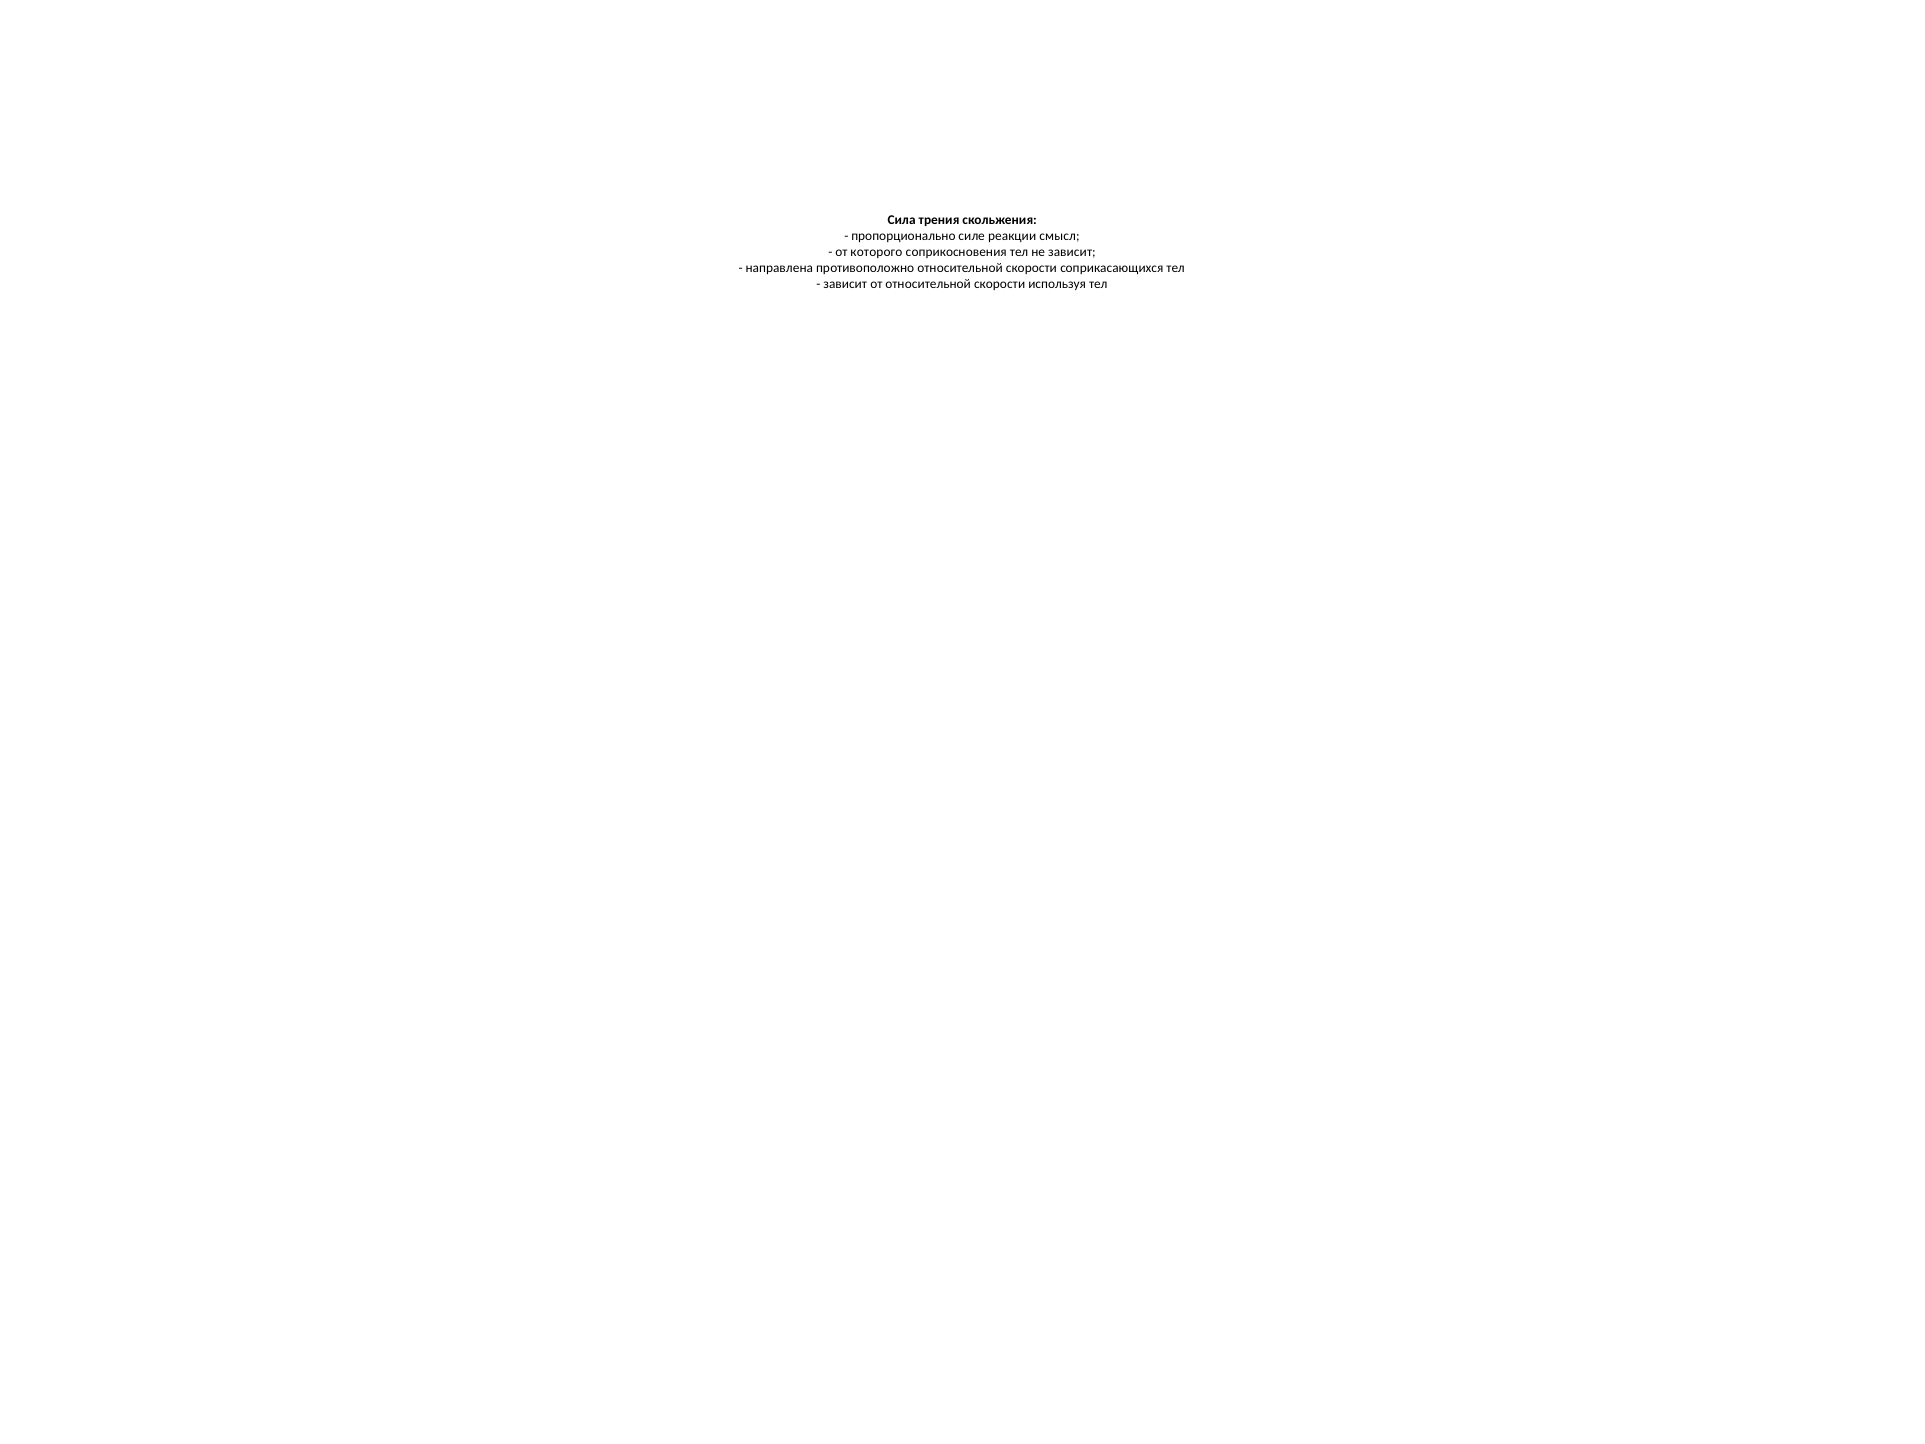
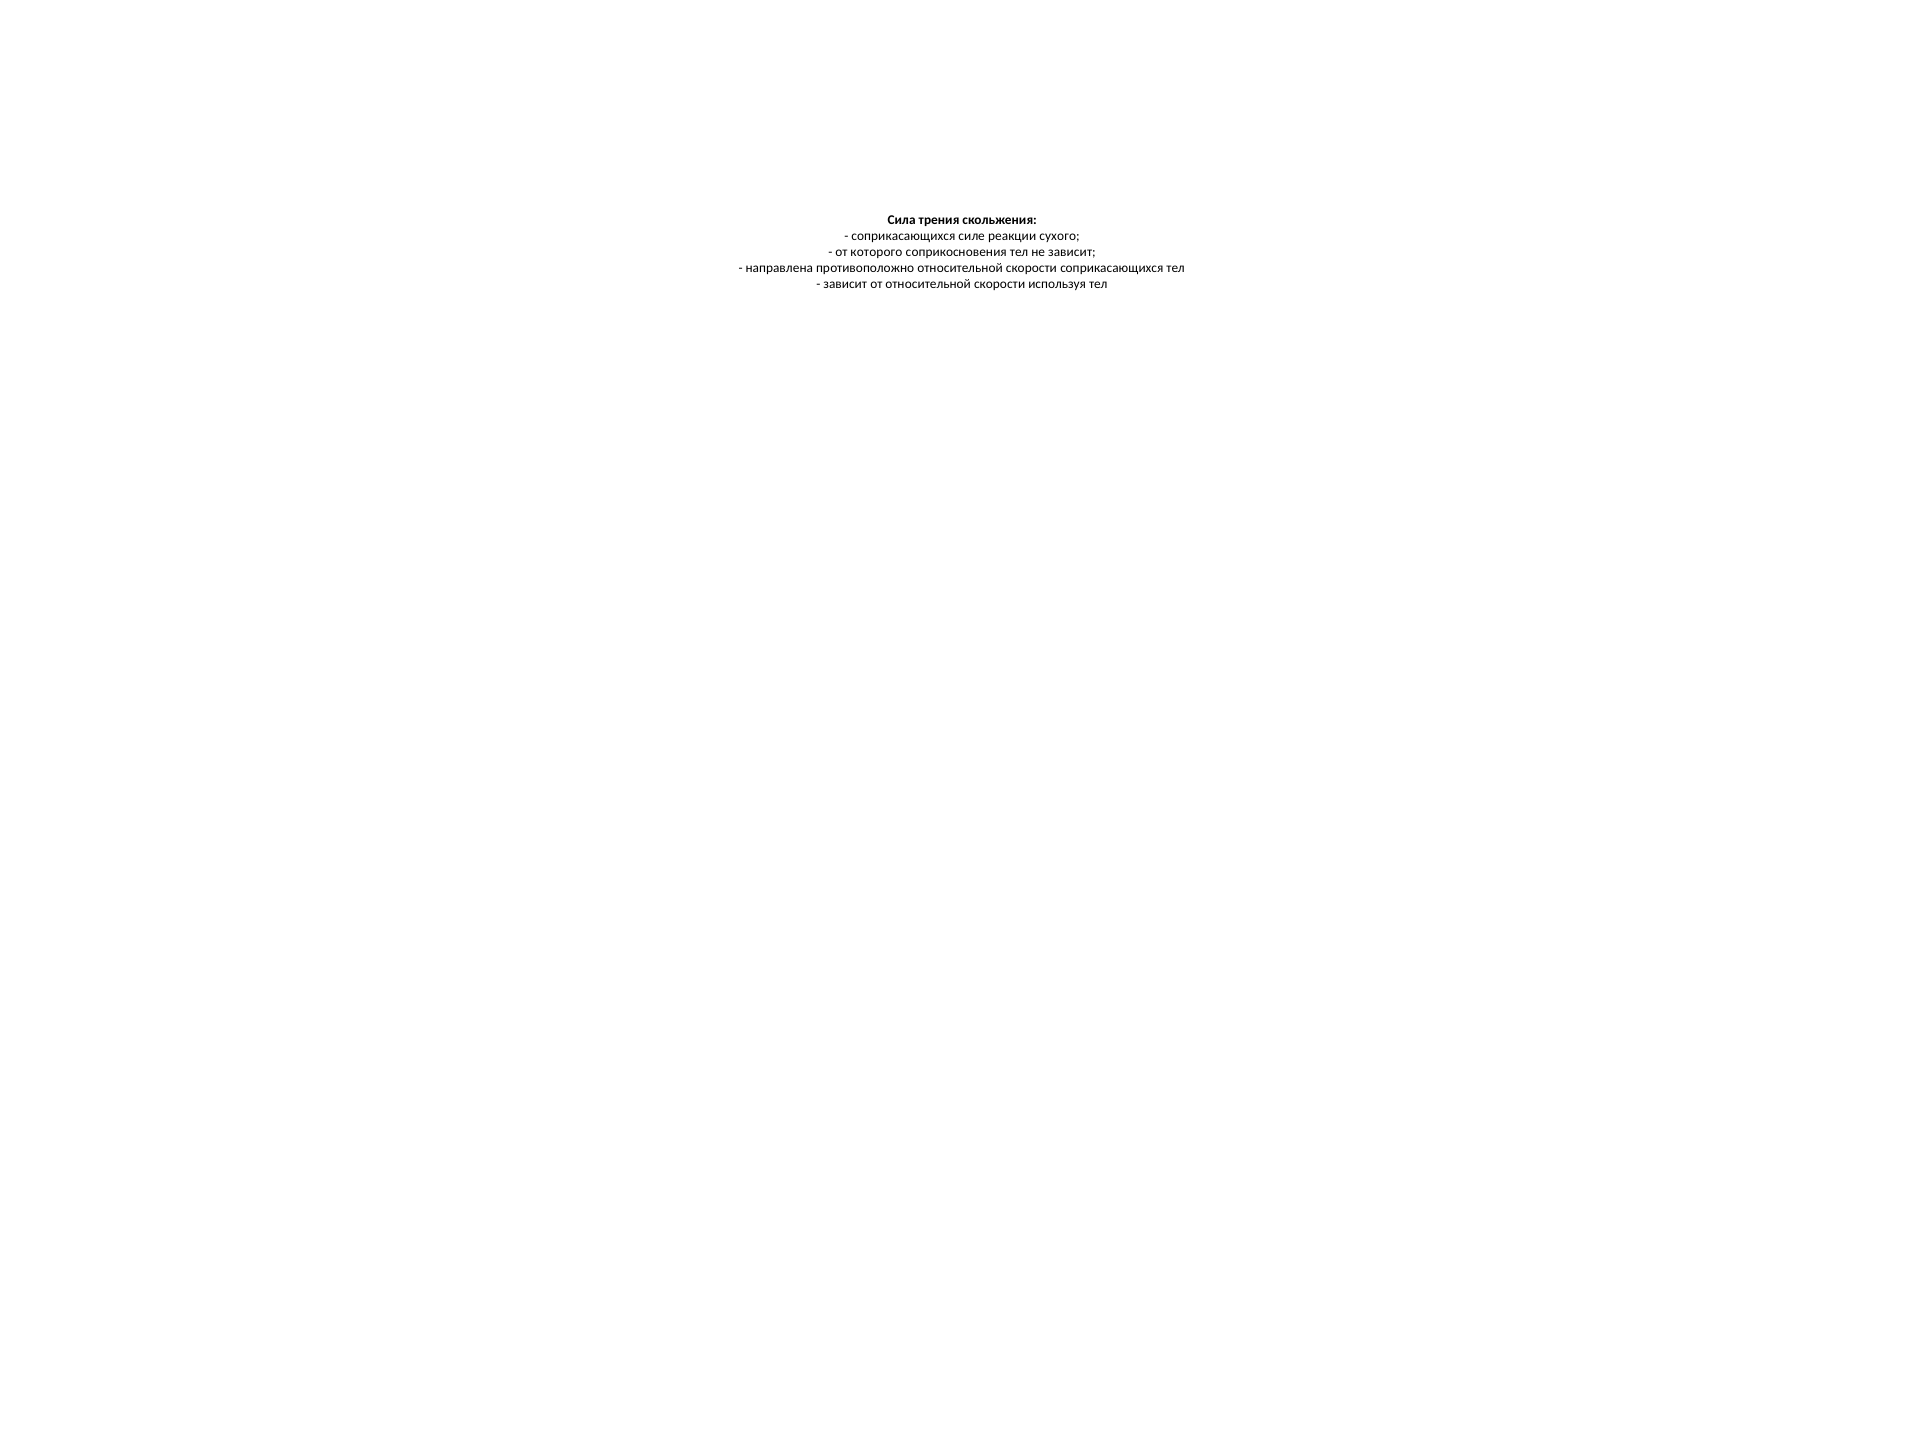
пропорционально at (903, 236): пропорционально -> соприкасающихся
смысл: смысл -> сухого
